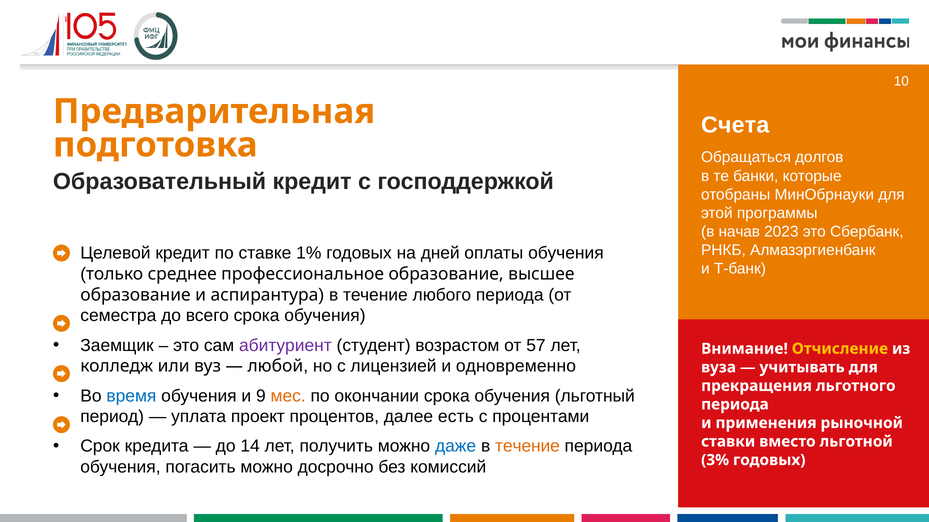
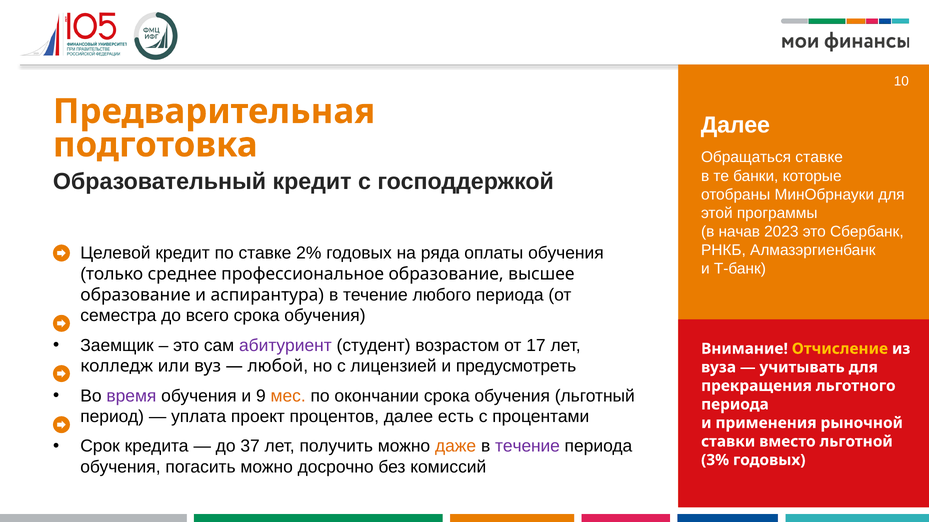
Счета at (735, 125): Счета -> Далее
Обращаться долгов: долгов -> ставке
1%: 1% -> 2%
дней: дней -> ряда
57: 57 -> 17
одновременно: одновременно -> предусмотреть
время colour: blue -> purple
14: 14 -> 37
даже colour: blue -> orange
течение at (528, 447) colour: orange -> purple
